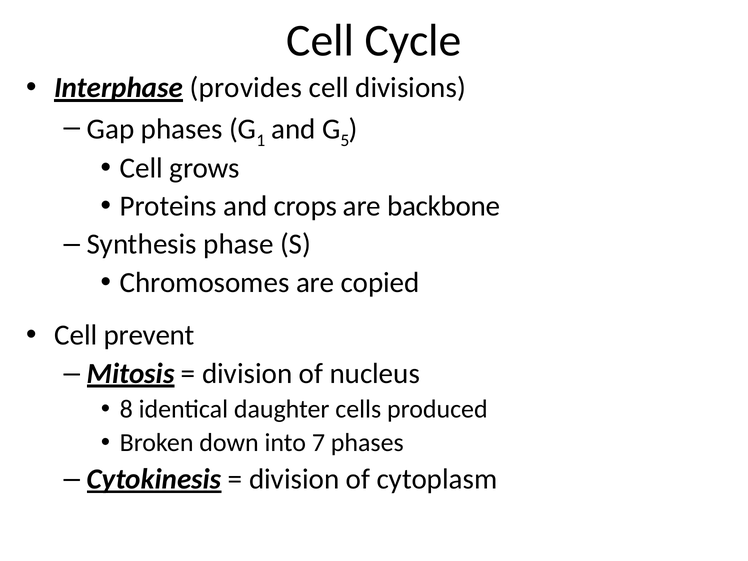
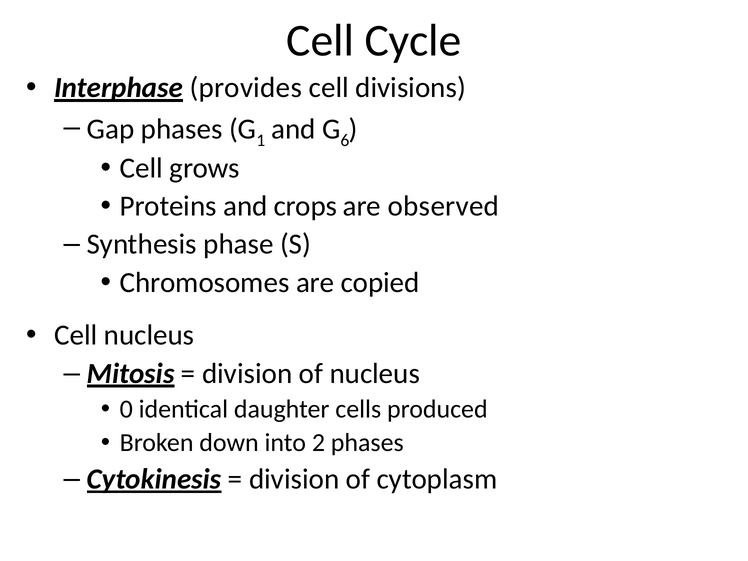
5: 5 -> 6
backbone: backbone -> observed
Cell prevent: prevent -> nucleus
8: 8 -> 0
7: 7 -> 2
